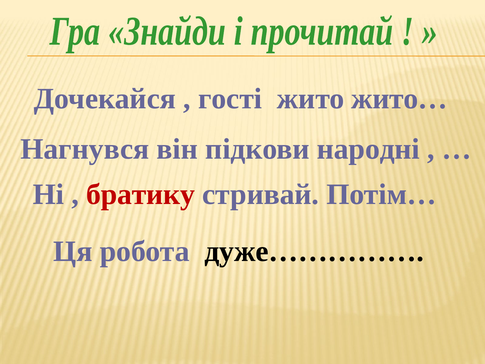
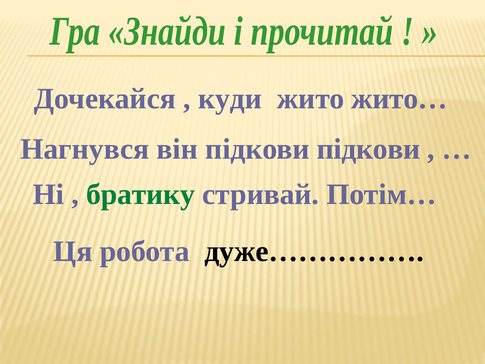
гості: гості -> куди
підкови народні: народні -> підкови
братику colour: red -> green
